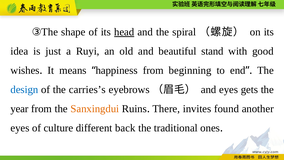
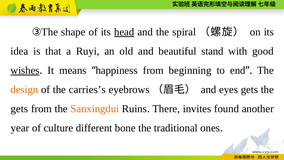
just: just -> that
wishes underline: none -> present
design colour: blue -> orange
year at (19, 109): year -> gets
eyes at (20, 128): eyes -> year
back: back -> bone
